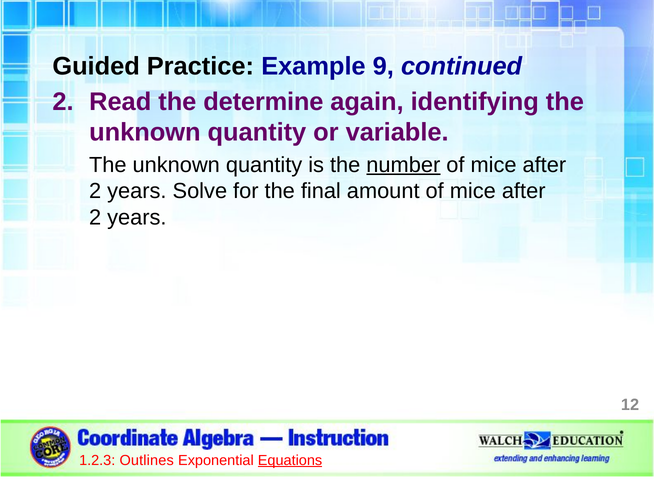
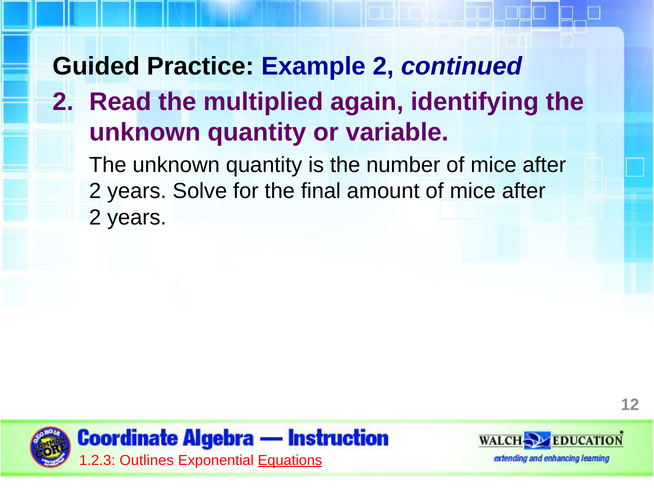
Example 9: 9 -> 2
determine: determine -> multiplied
number underline: present -> none
